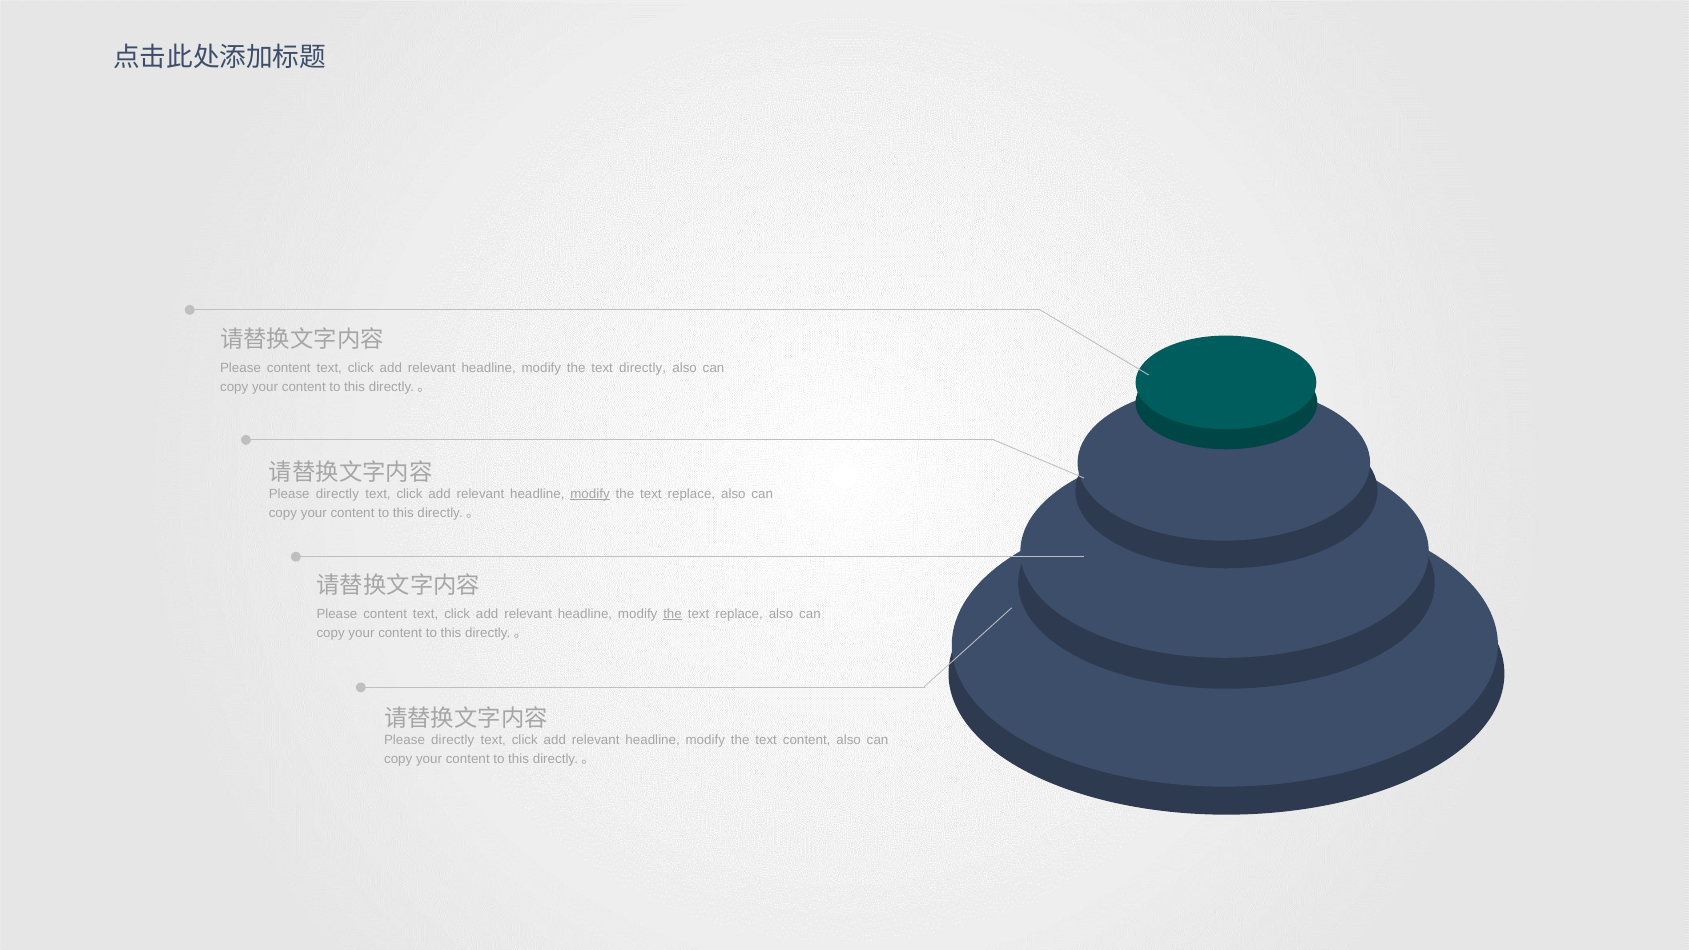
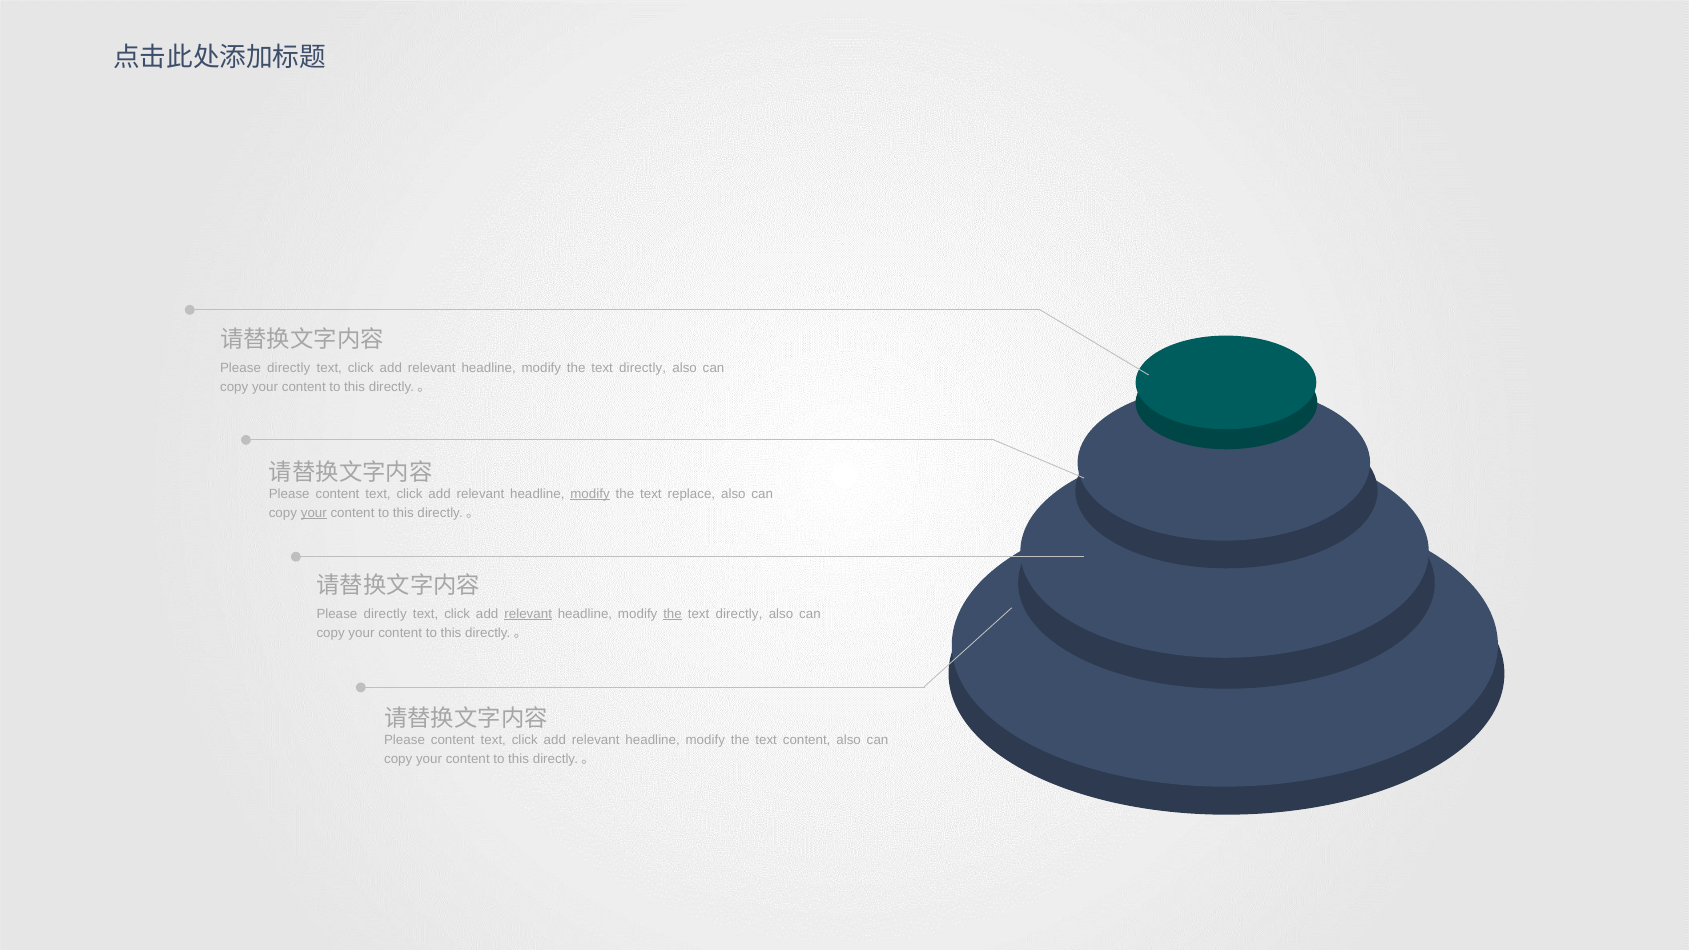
content at (289, 368): content -> directly
directly at (337, 494): directly -> content
your at (314, 513) underline: none -> present
content at (385, 614): content -> directly
relevant at (528, 614) underline: none -> present
replace at (739, 614): replace -> directly
directly at (453, 740): directly -> content
